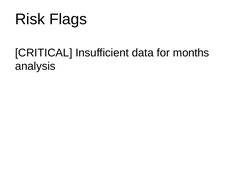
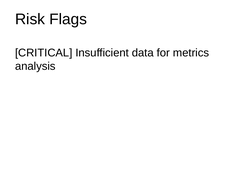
months: months -> metrics
